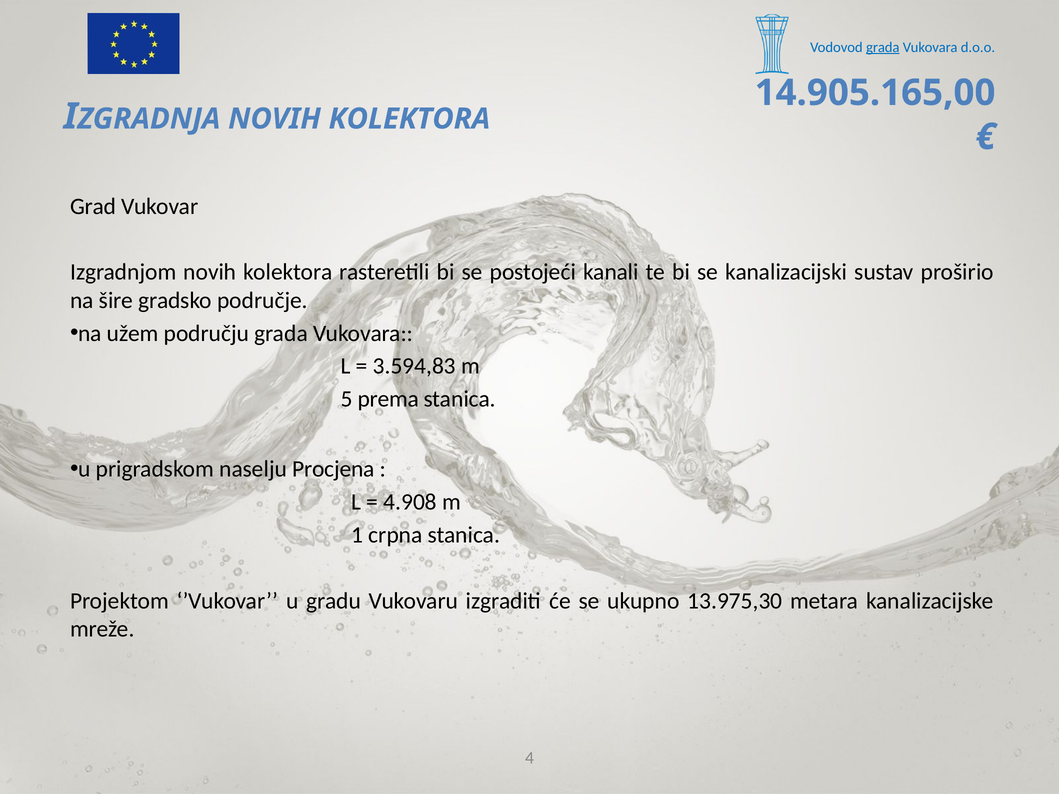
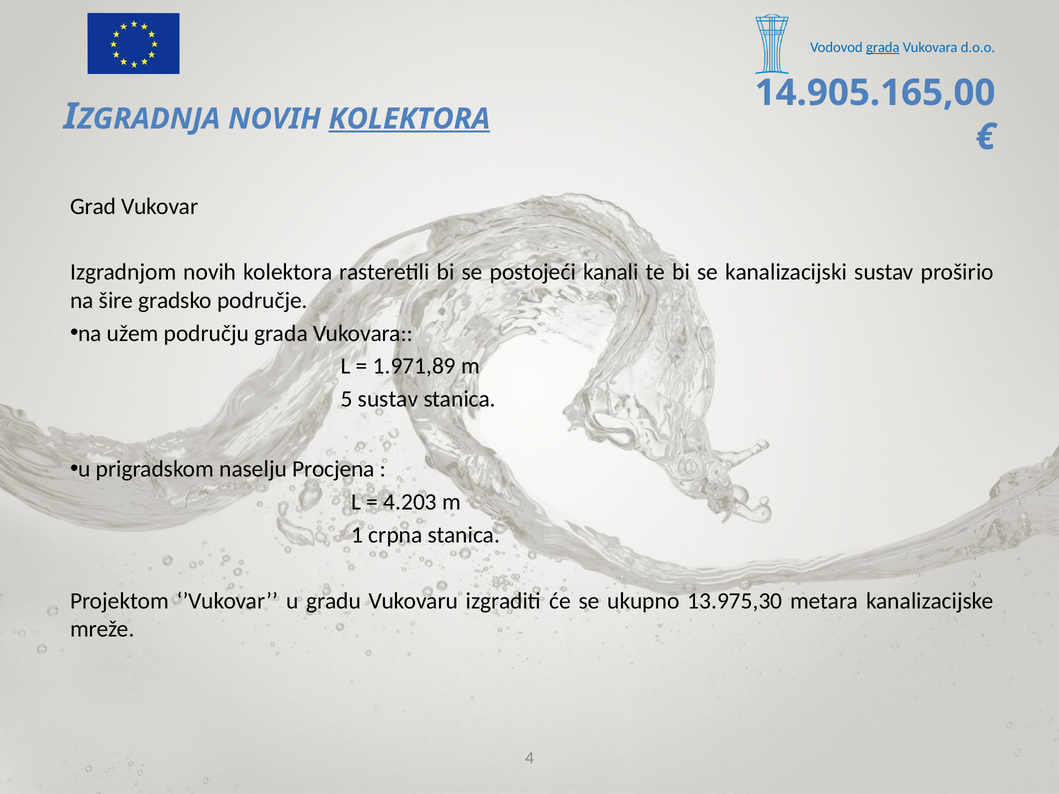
KOLEKTORA at (409, 119) underline: none -> present
3.594,83: 3.594,83 -> 1.971,89
5 prema: prema -> sustav
4.908: 4.908 -> 4.203
